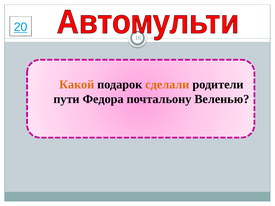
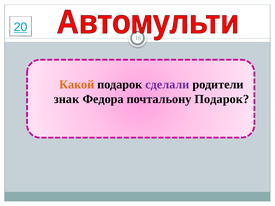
сделали colour: orange -> purple
пути: пути -> знак
почтальону Веленью: Веленью -> Подарок
